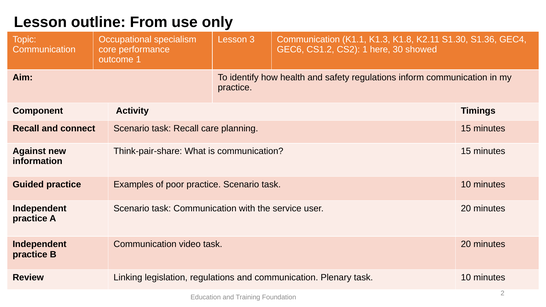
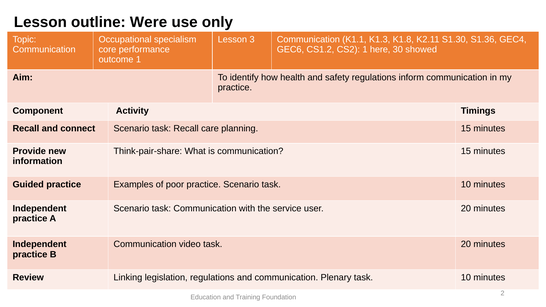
From: From -> Were
Against: Against -> Provide
